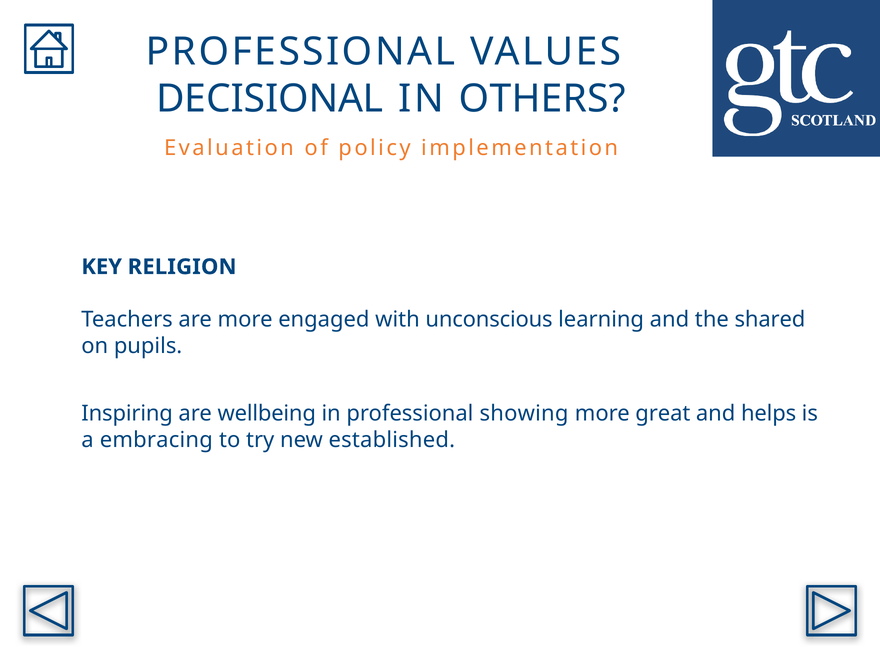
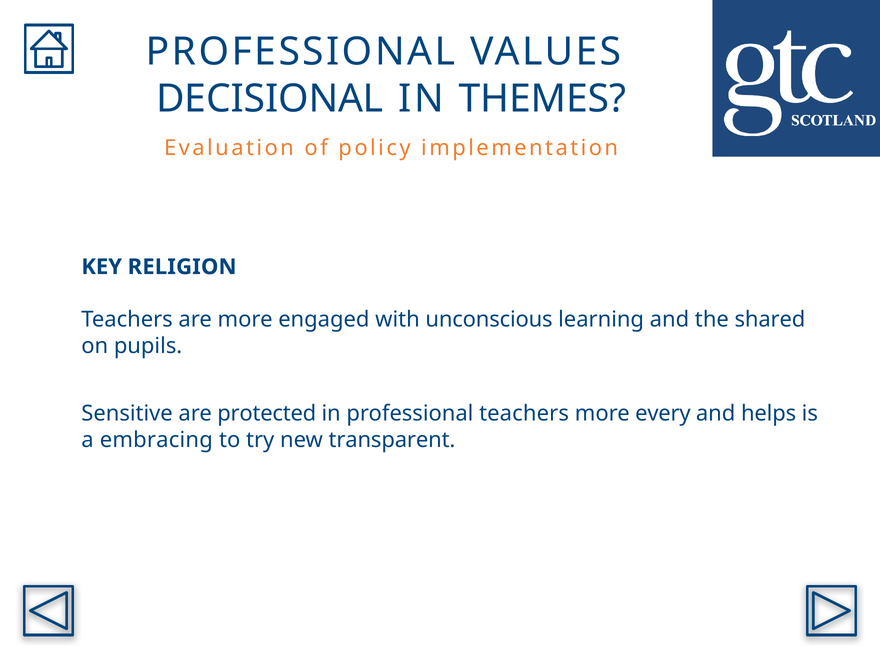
OTHERS: OTHERS -> THEMES
Inspiring: Inspiring -> Sensitive
wellbeing: wellbeing -> protected
professional showing: showing -> teachers
great: great -> every
established: established -> transparent
